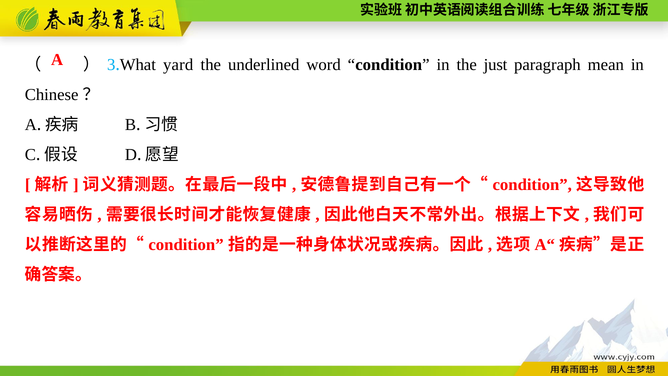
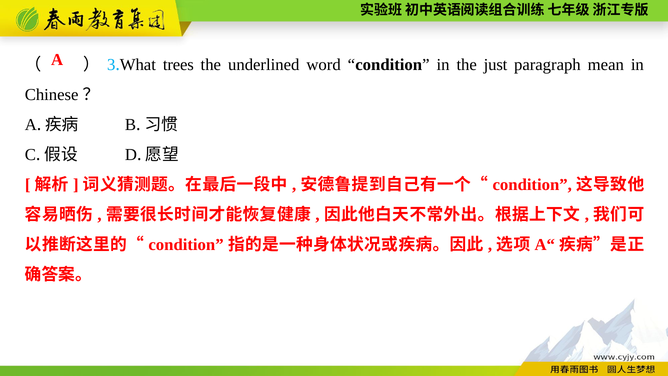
yard: yard -> trees
